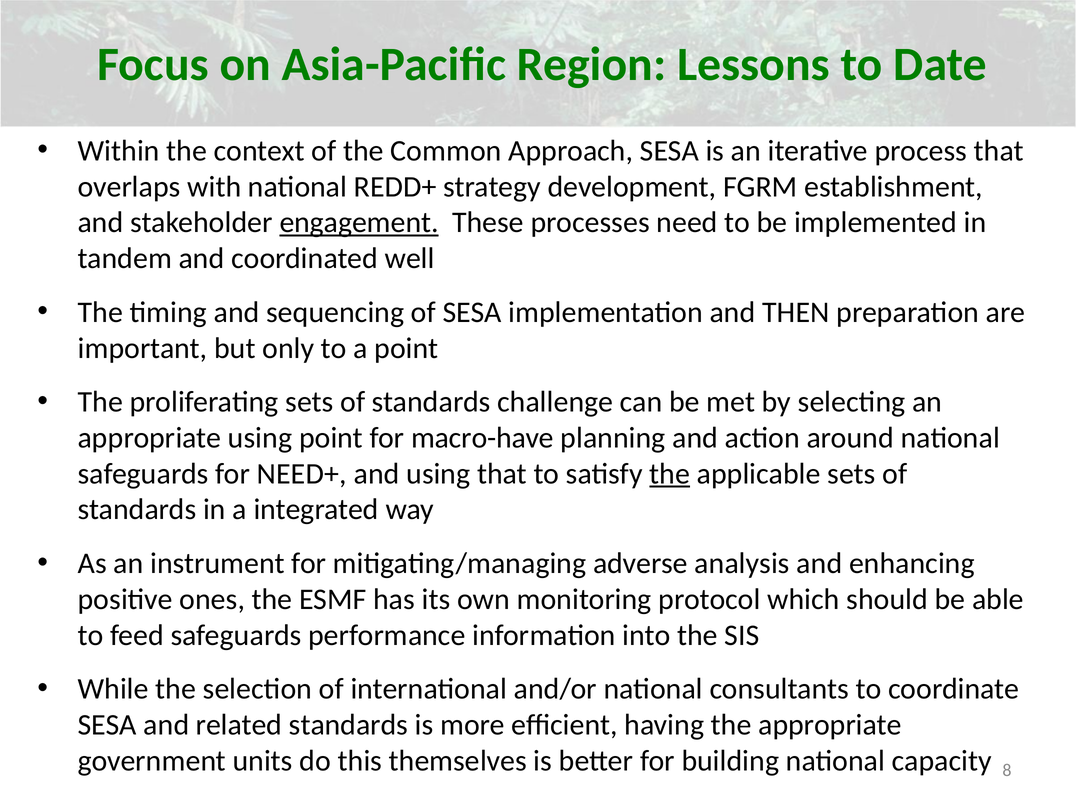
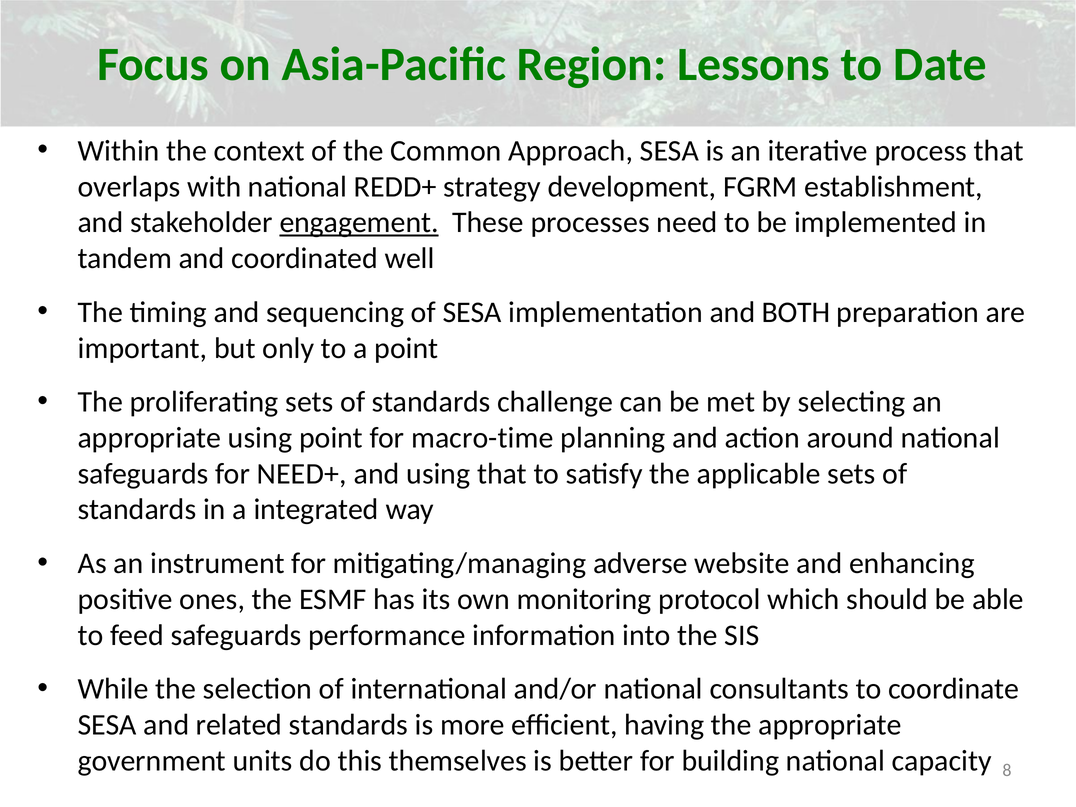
THEN: THEN -> BOTH
macro-have: macro-have -> macro-time
the at (670, 474) underline: present -> none
analysis: analysis -> website
